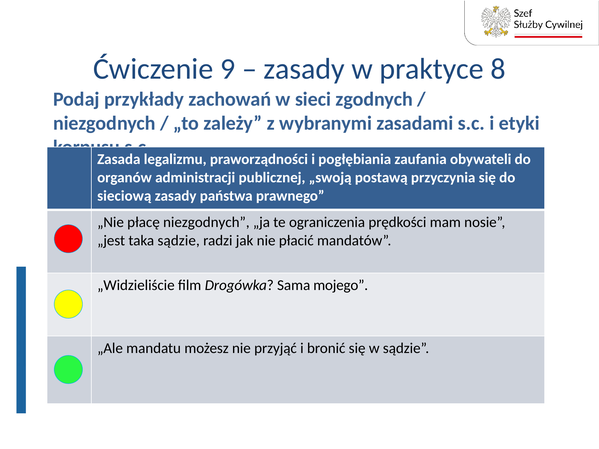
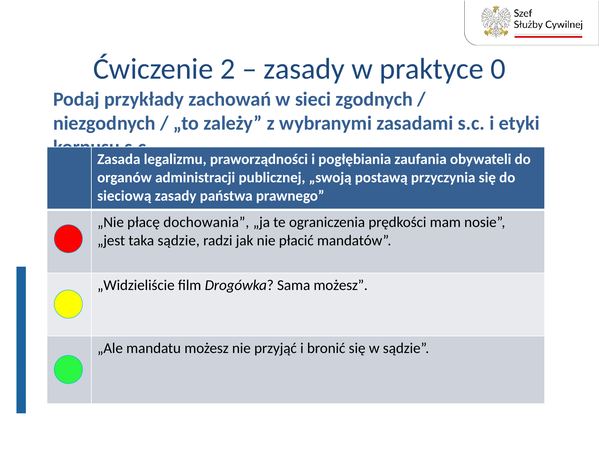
9: 9 -> 2
8: 8 -> 0
płacę niezgodnych: niezgodnych -> dochowania
Sama mojego: mojego -> możesz
